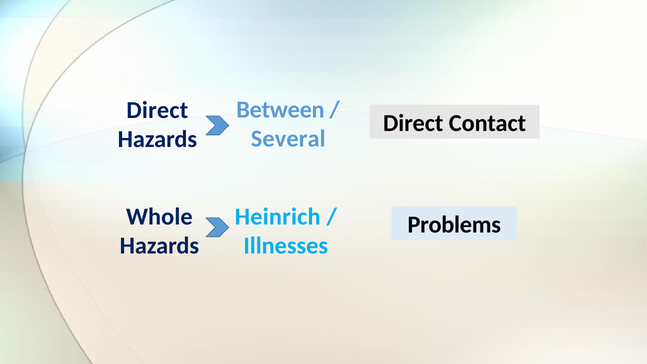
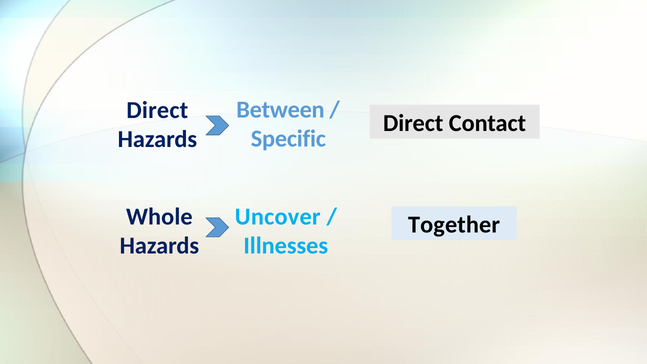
Several: Several -> Specific
Heinrich: Heinrich -> Uncover
Problems: Problems -> Together
